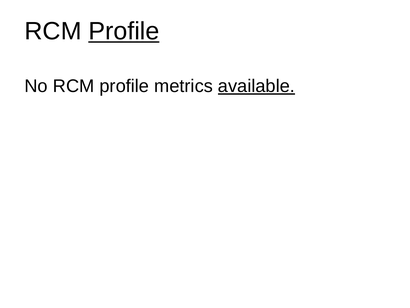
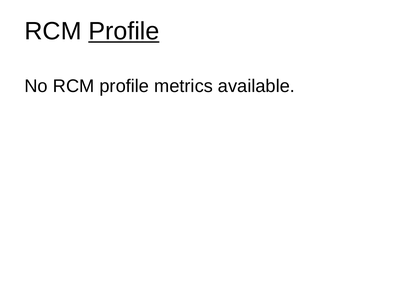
available underline: present -> none
